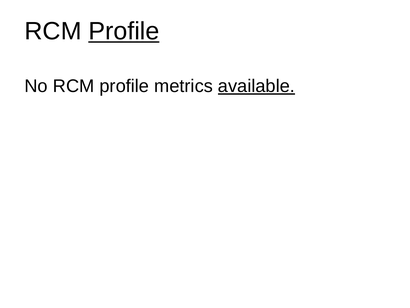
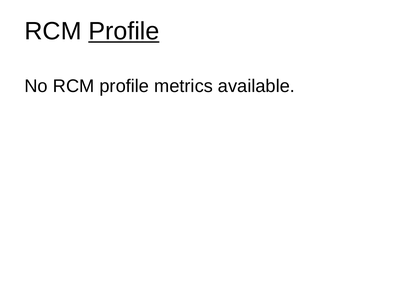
available underline: present -> none
